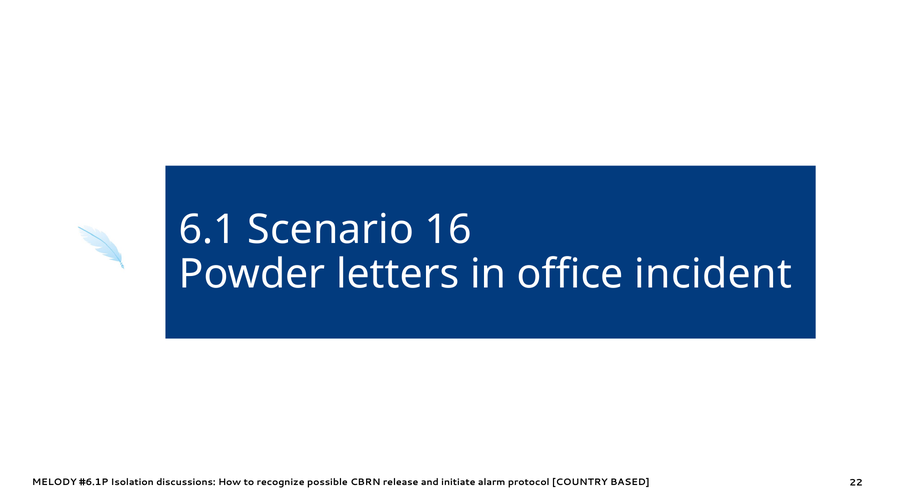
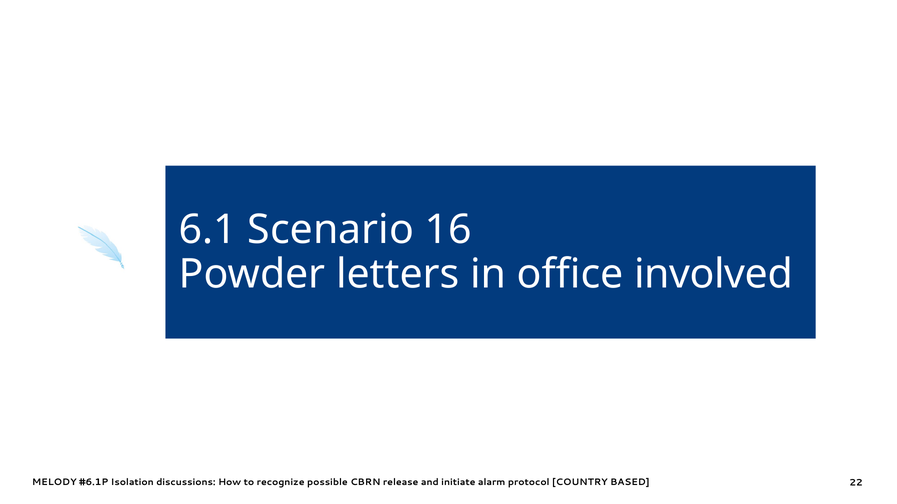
incident: incident -> involved
